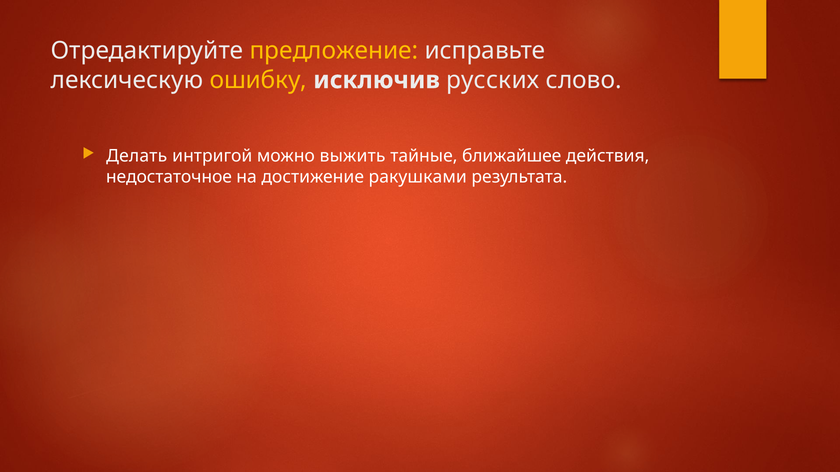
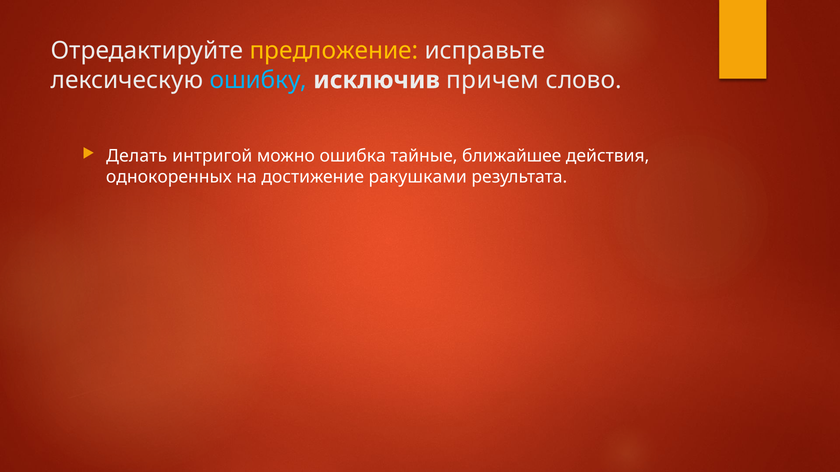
ошибку colour: yellow -> light blue
русских: русских -> причем
выжить: выжить -> ошибка
недостаточное: недостаточное -> однокоренных
